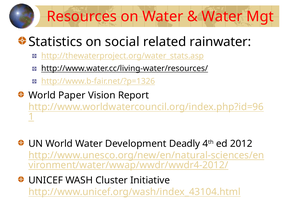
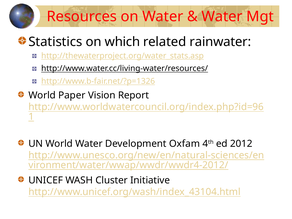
social: social -> which
Deadly: Deadly -> Oxfam
